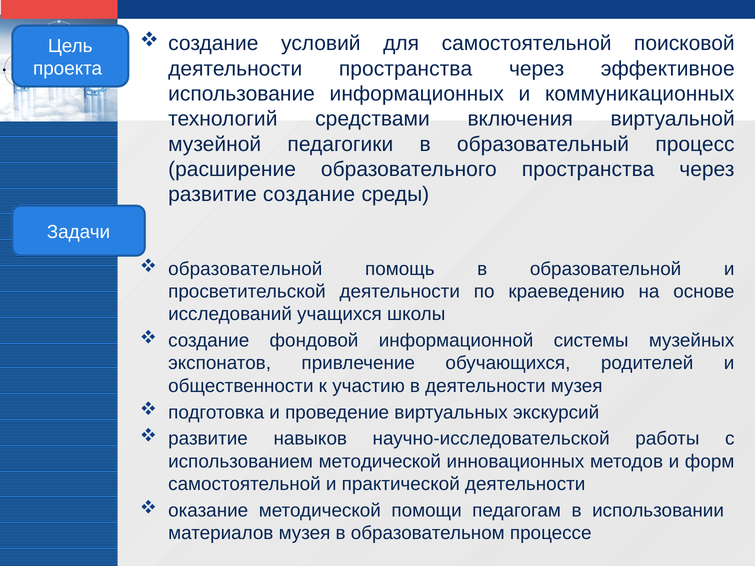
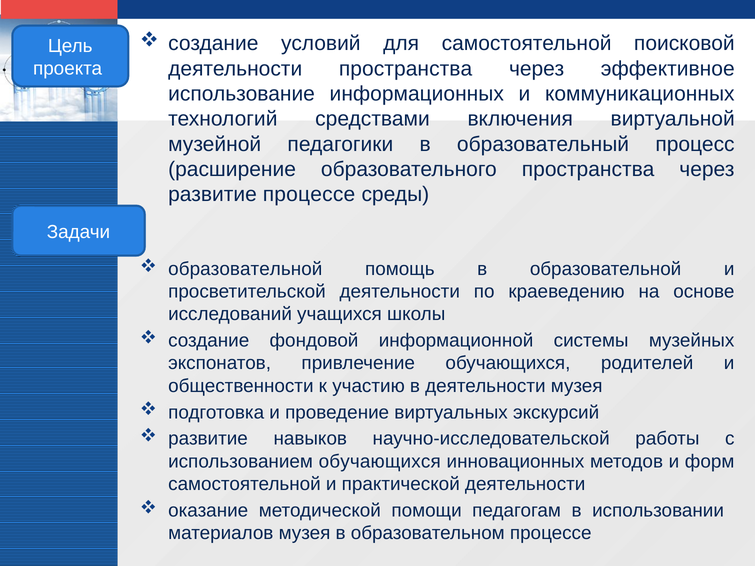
развитие создание: создание -> процессе
использованием методической: методической -> обучающихся
